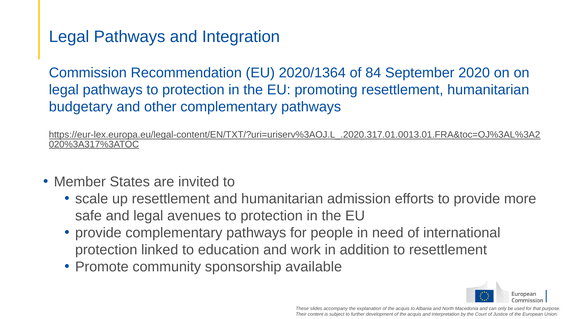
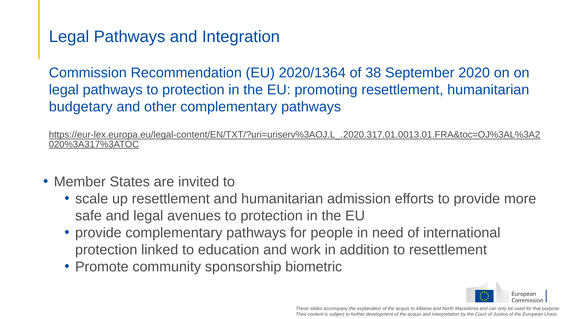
84: 84 -> 38
available: available -> biometric
